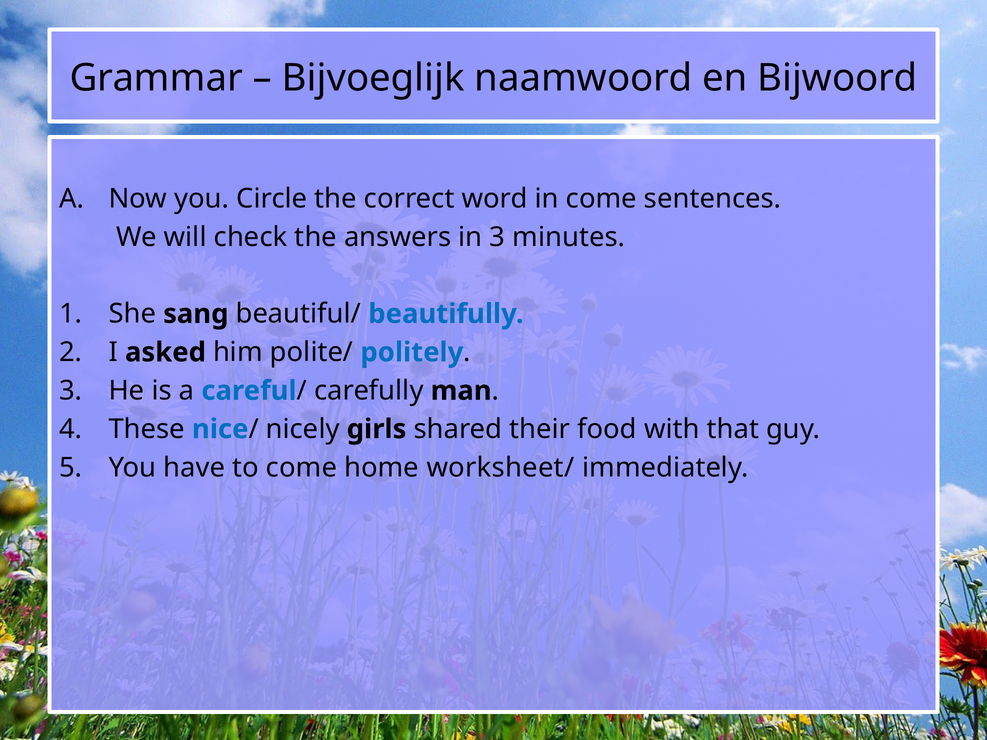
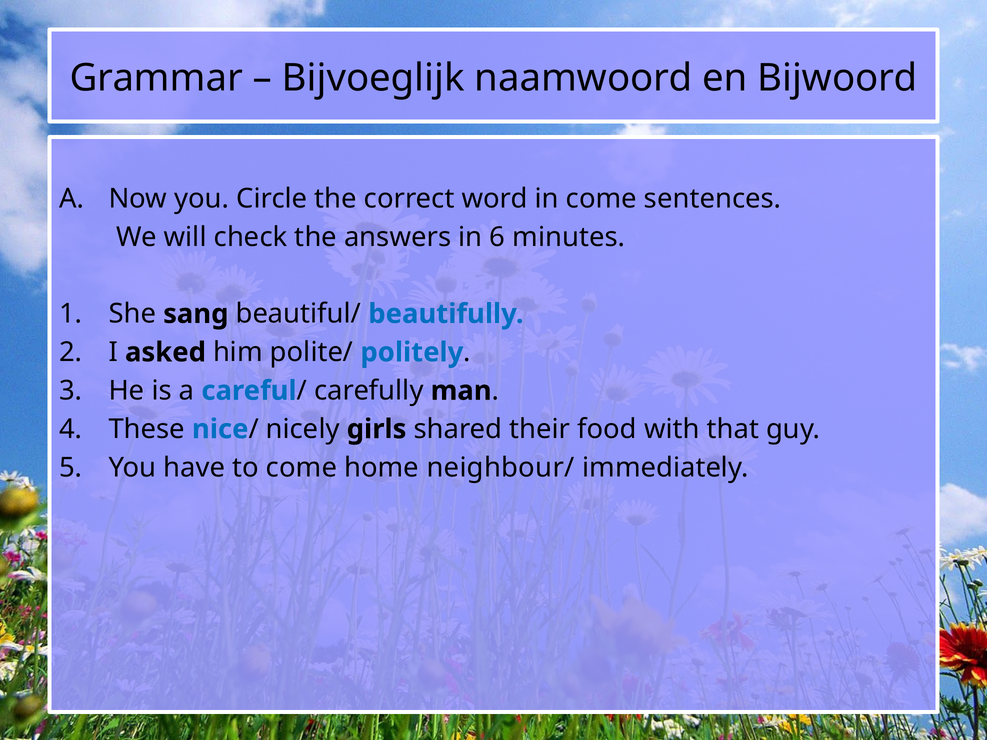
in 3: 3 -> 6
worksheet/: worksheet/ -> neighbour/
